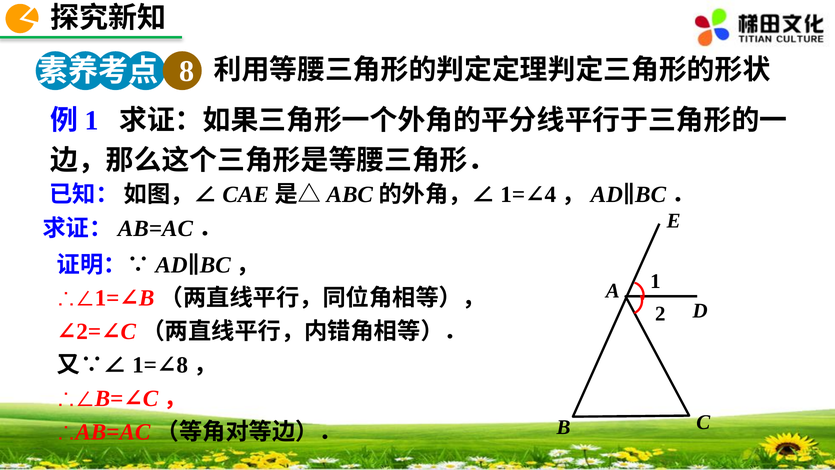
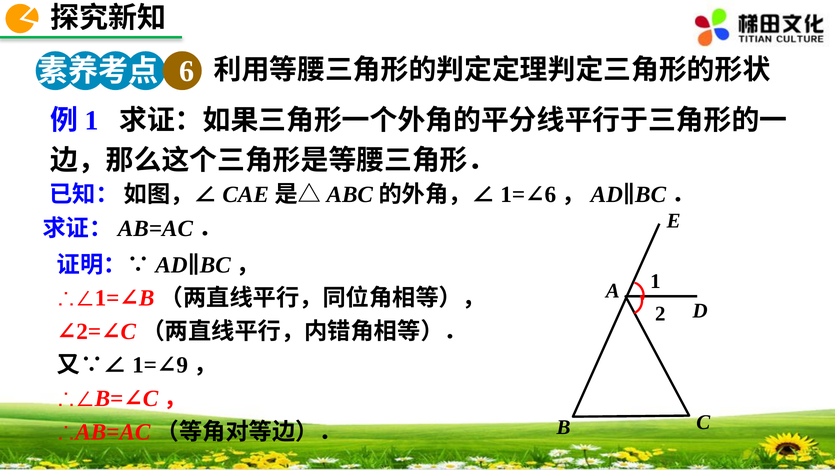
8 at (187, 71): 8 -> 6
4 at (550, 195): 4 -> 6
8 at (182, 365): 8 -> 9
